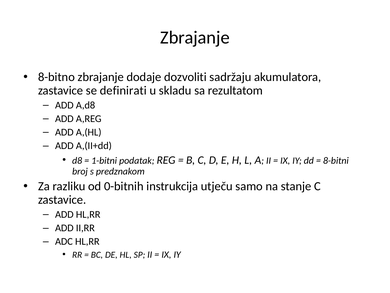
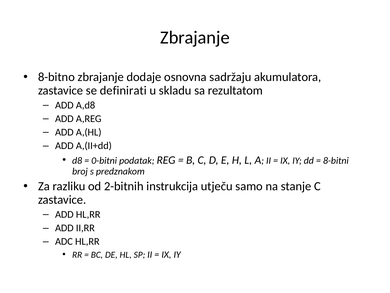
dozvoliti: dozvoliti -> osnovna
1-bitni: 1-bitni -> 0-bitni
0-bitnih: 0-bitnih -> 2-bitnih
